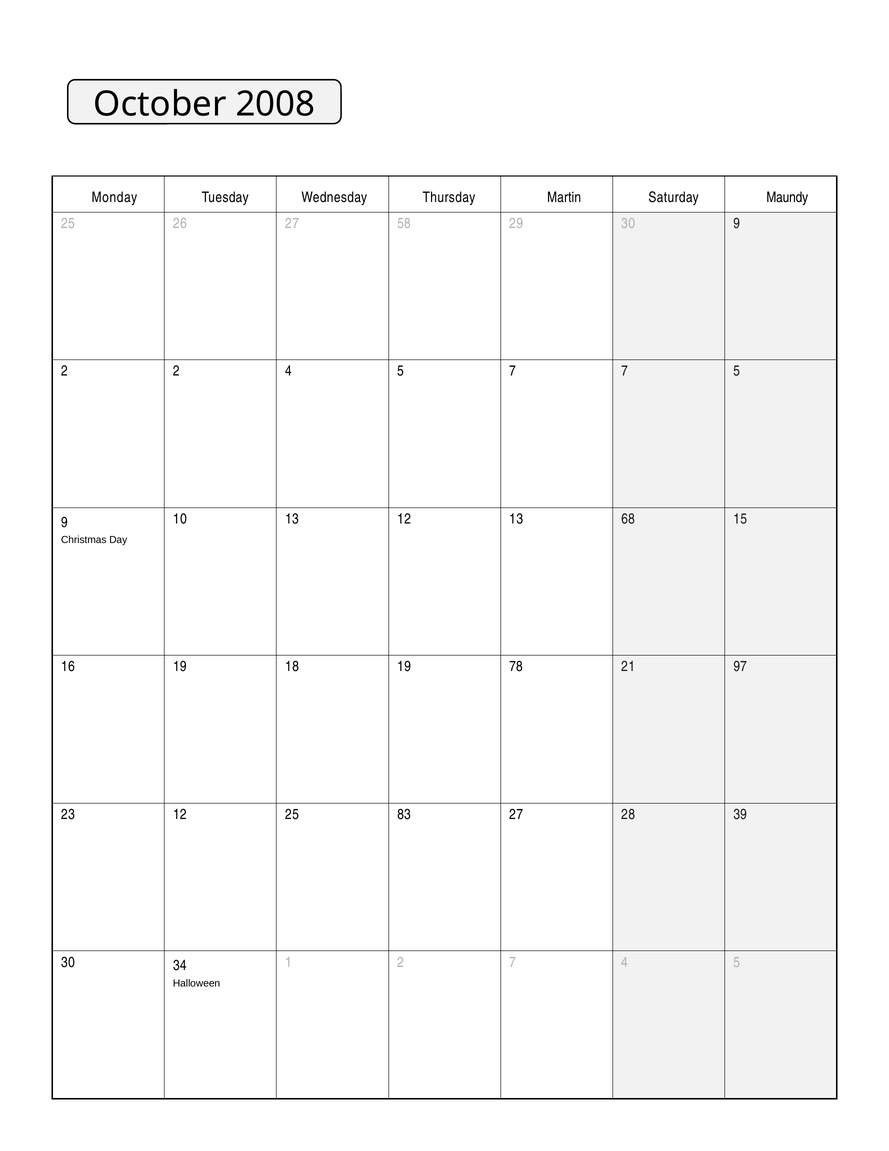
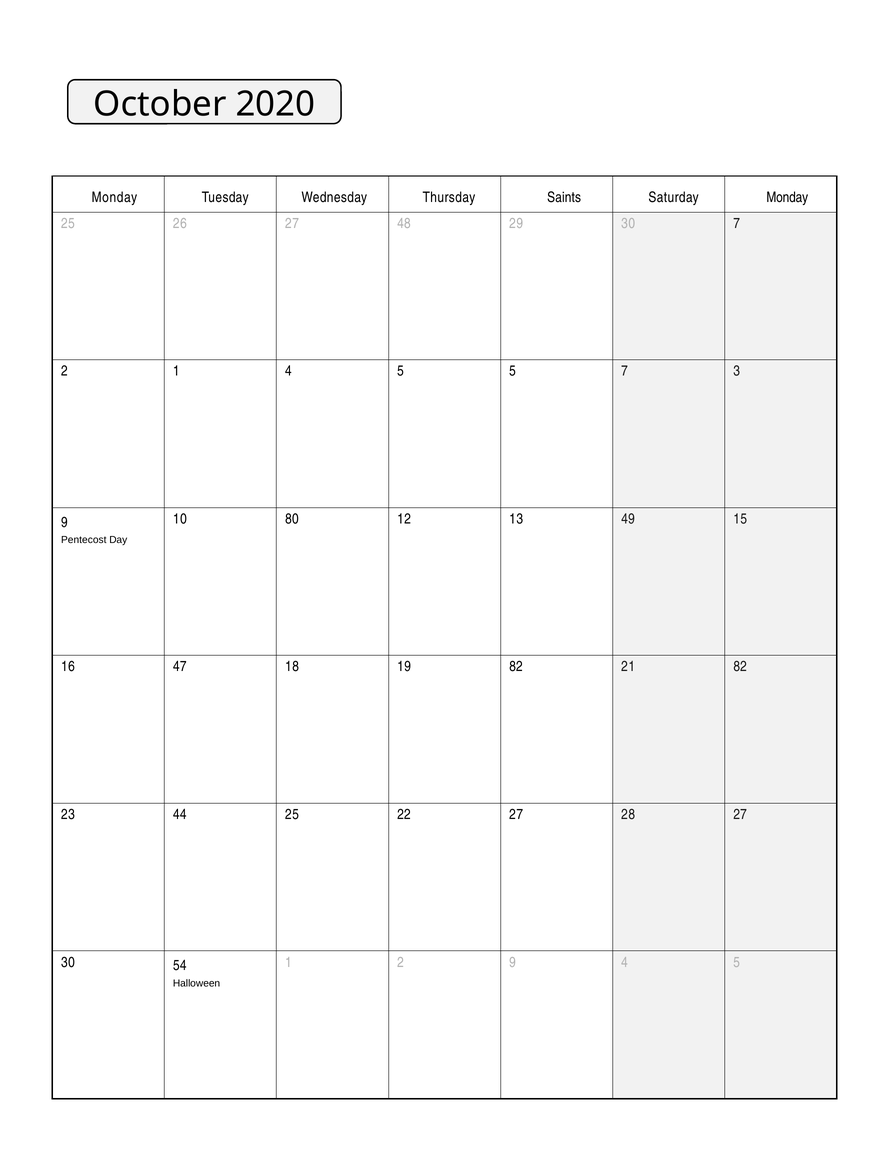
2008: 2008 -> 2020
Martin: Martin -> Saints
Saturday Maundy: Maundy -> Monday
58: 58 -> 48
30 9: 9 -> 7
2 2: 2 -> 1
5 7: 7 -> 5
7 5: 5 -> 3
10 13: 13 -> 80
68: 68 -> 49
Christmas: Christmas -> Pentecost
16 19: 19 -> 47
19 78: 78 -> 82
21 97: 97 -> 82
23 12: 12 -> 44
83: 83 -> 22
28 39: 39 -> 27
34: 34 -> 54
2 7: 7 -> 9
